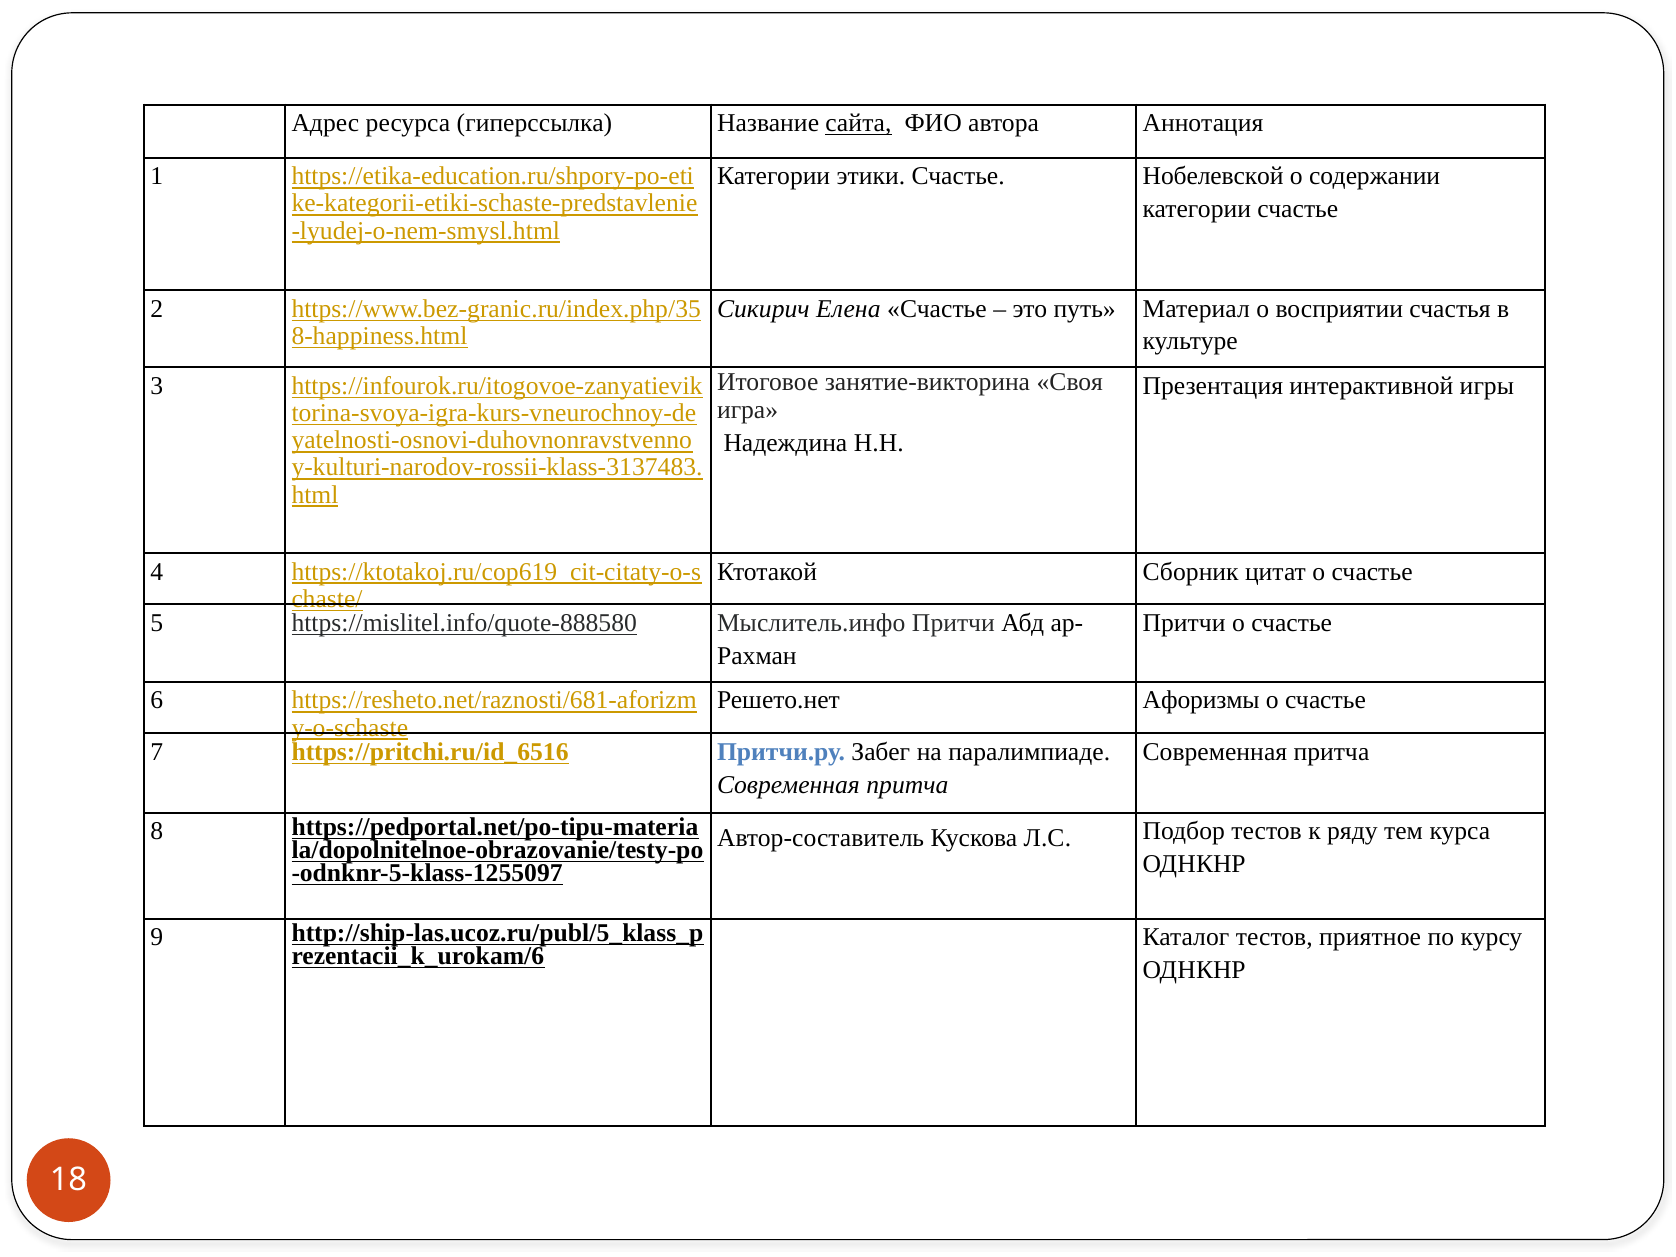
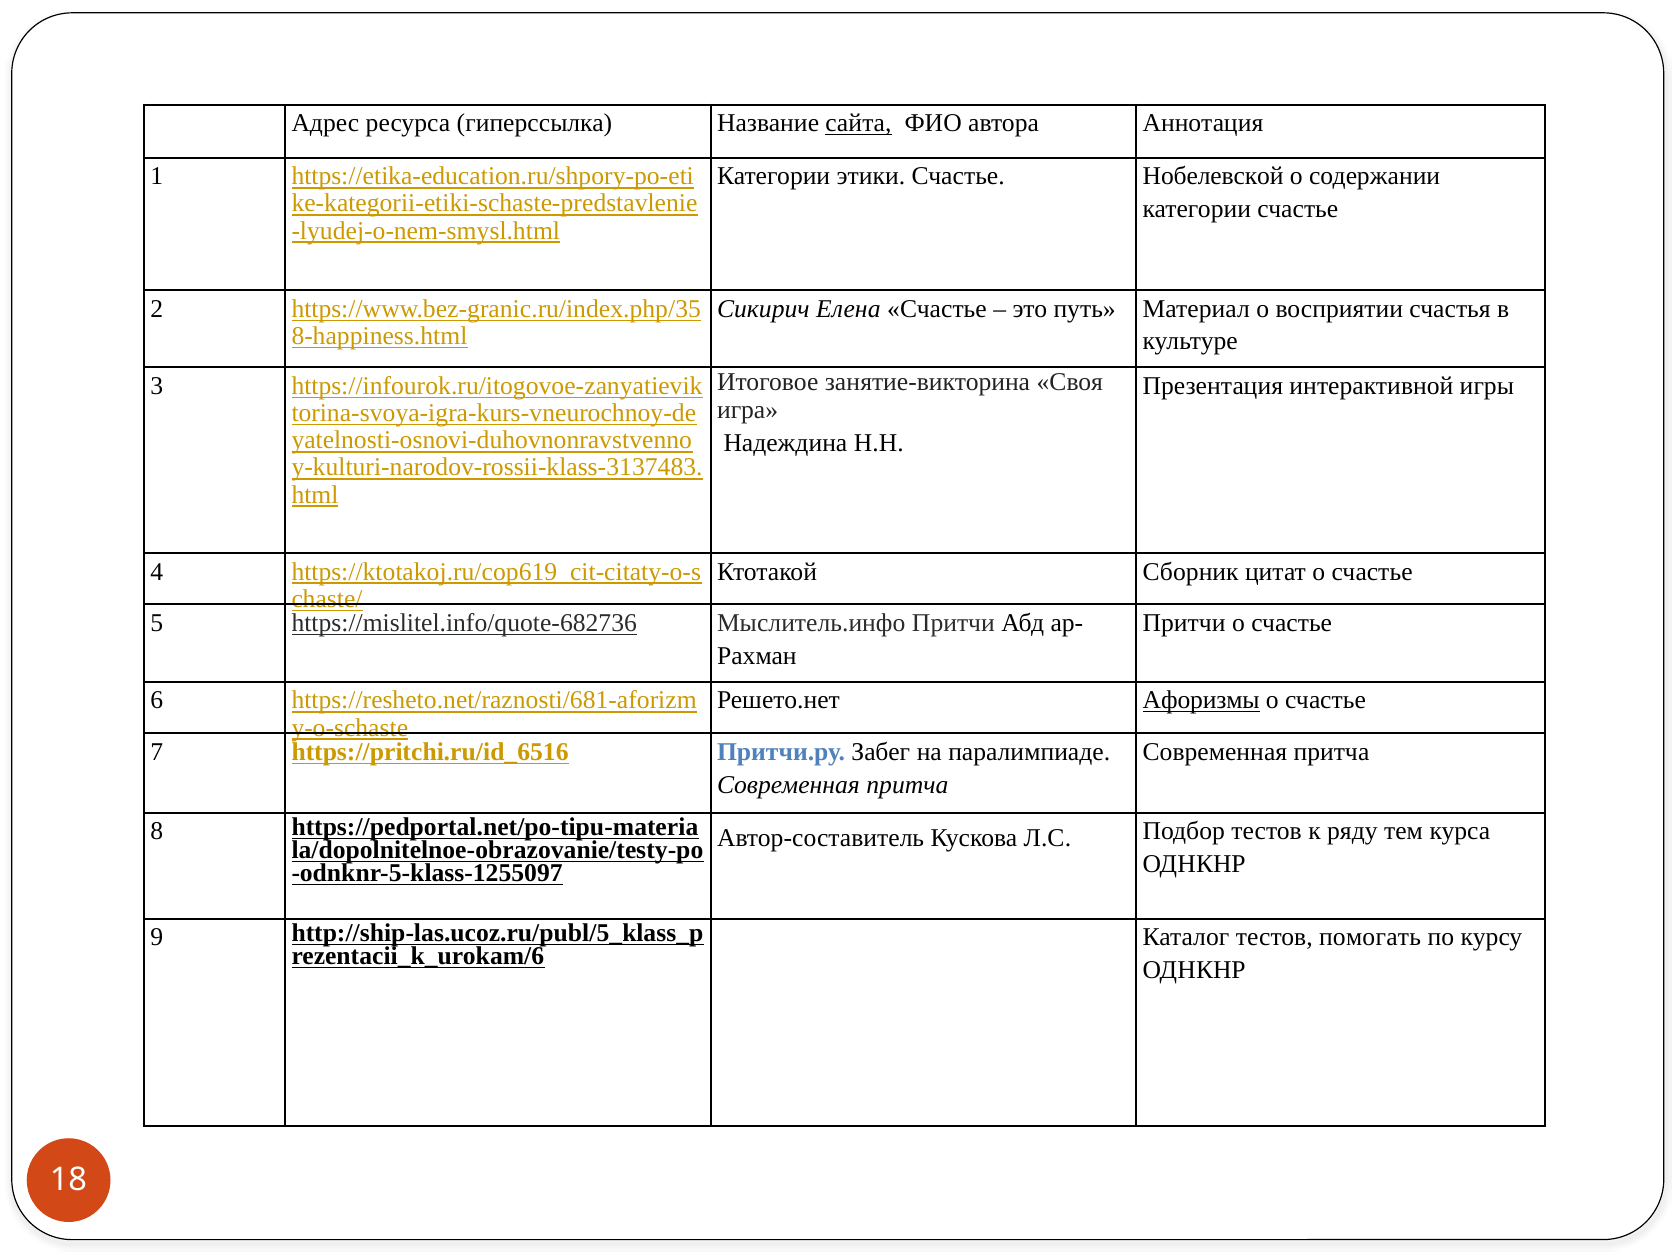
https://mislitel.info/quote-888580: https://mislitel.info/quote-888580 -> https://mislitel.info/quote-682736
Афоризмы underline: none -> present
приятное: приятное -> помогать
